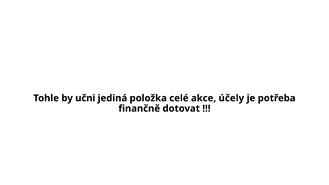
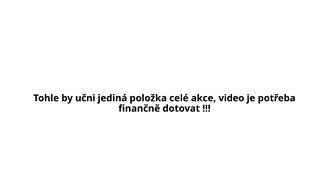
účely: účely -> video
